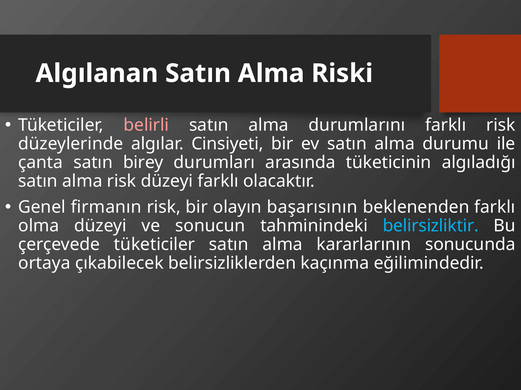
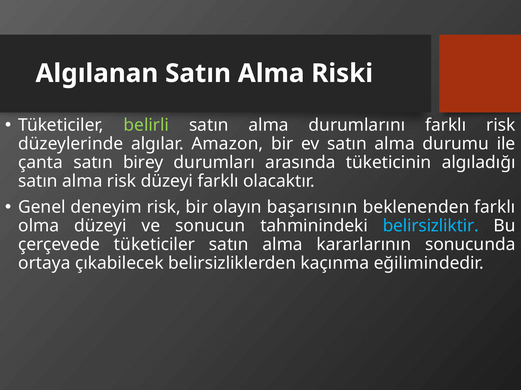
belirli colour: pink -> light green
Cinsiyeti: Cinsiyeti -> Amazon
firmanın: firmanın -> deneyim
